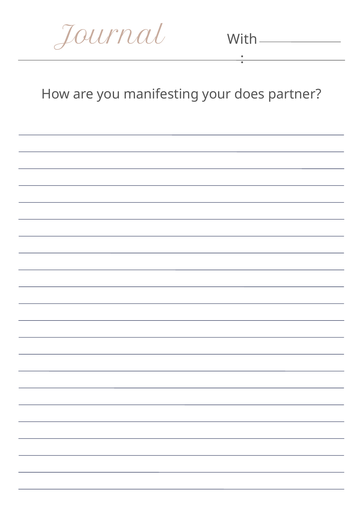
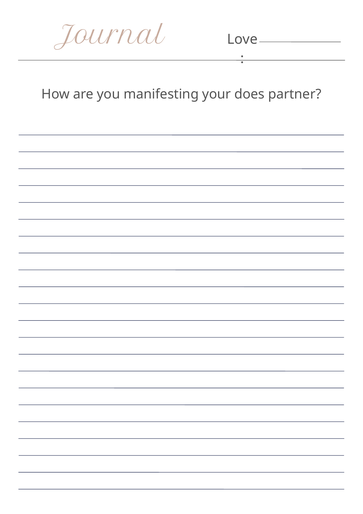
With: With -> Love
